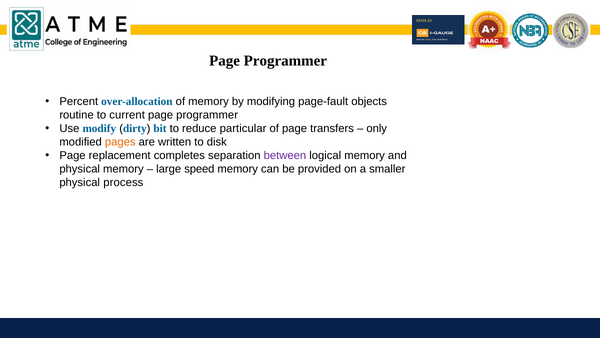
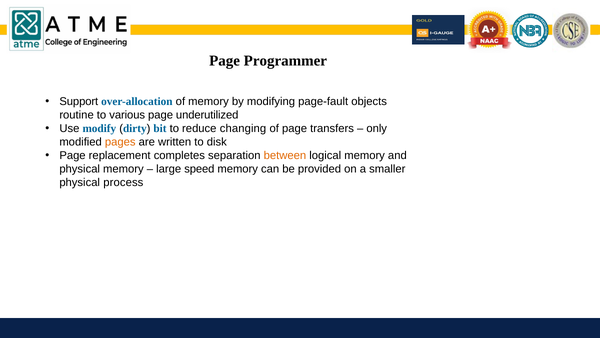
Percent: Percent -> Support
current: current -> various
programmer at (207, 115): programmer -> underutilized
particular: particular -> changing
between colour: purple -> orange
